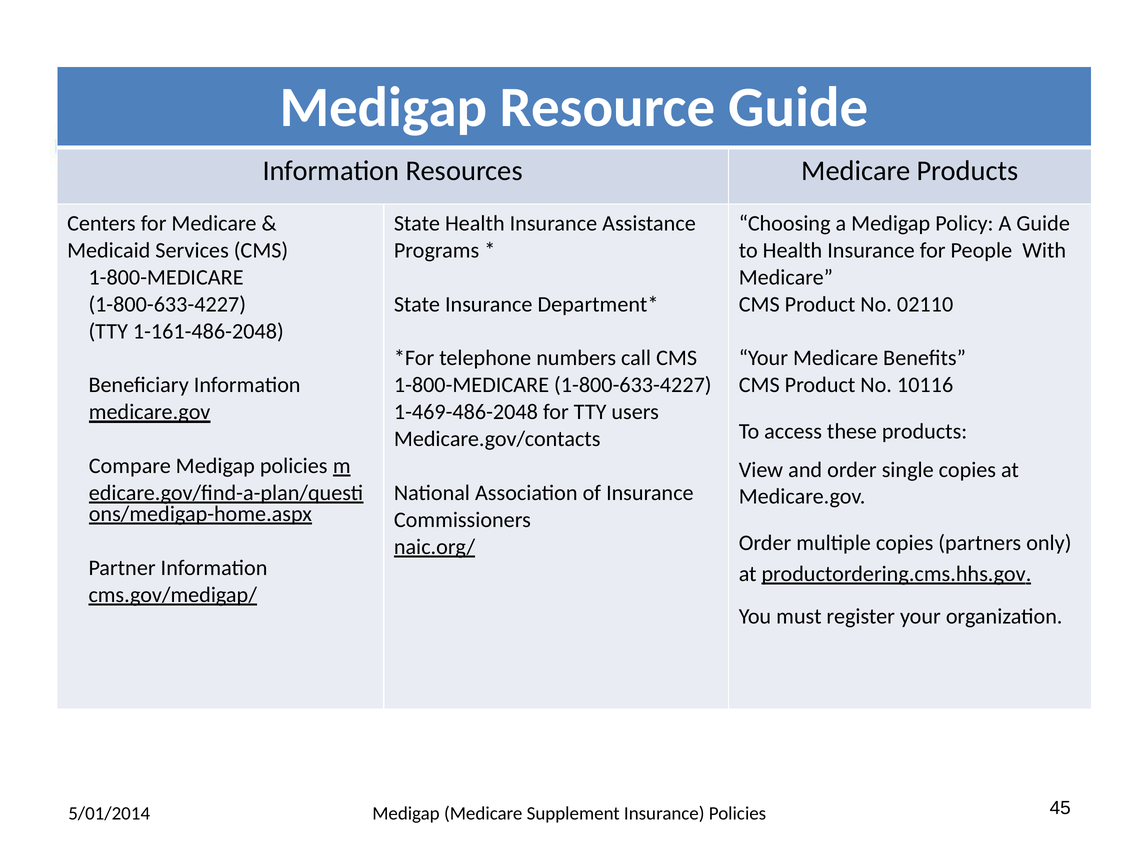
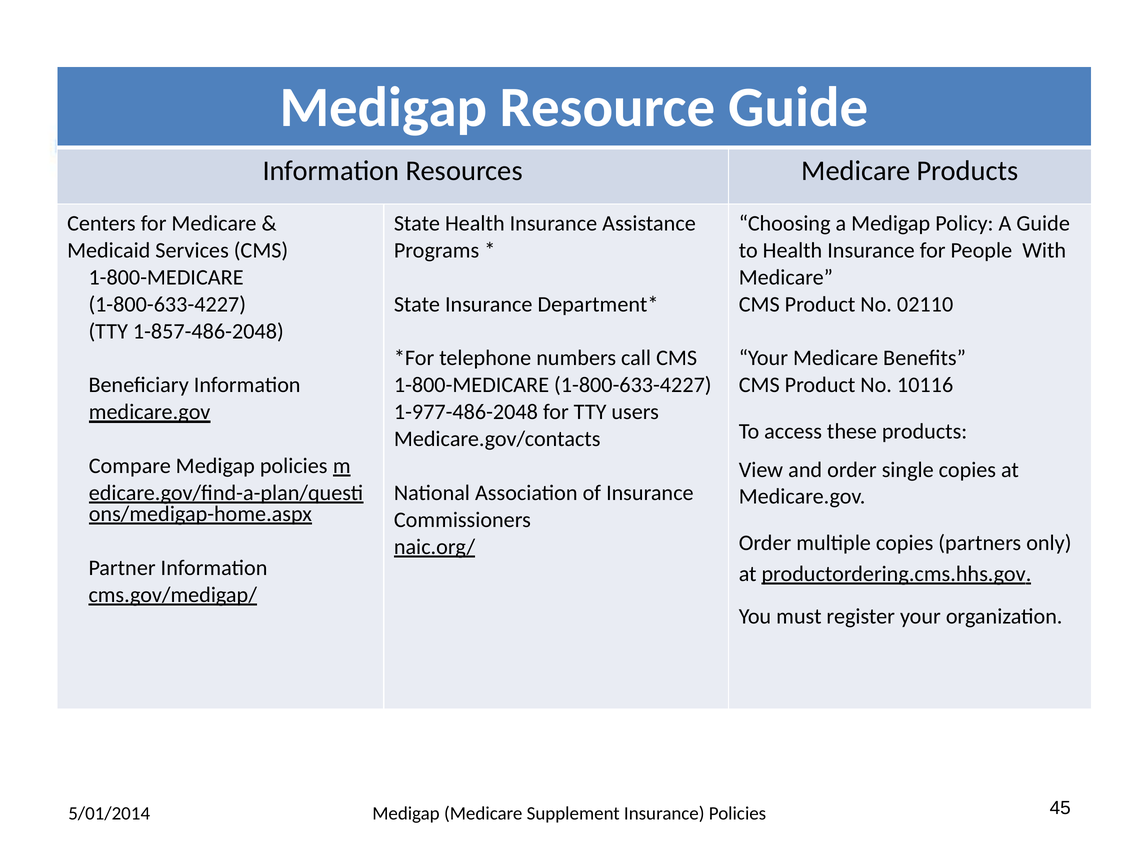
1-161-486-2048: 1-161-486-2048 -> 1-857-486-2048
1-469-486-2048: 1-469-486-2048 -> 1-977-486-2048
